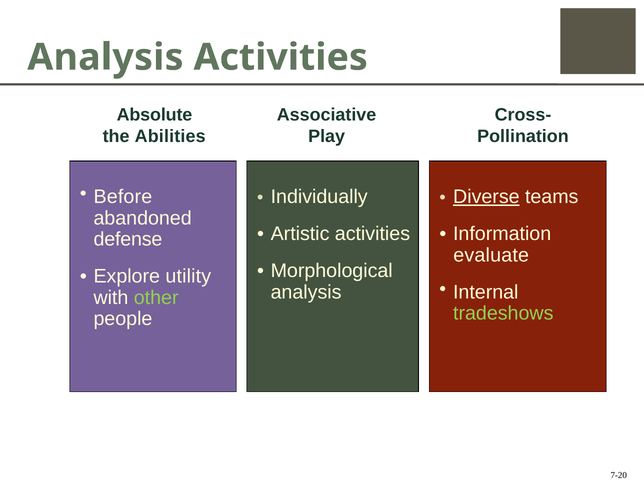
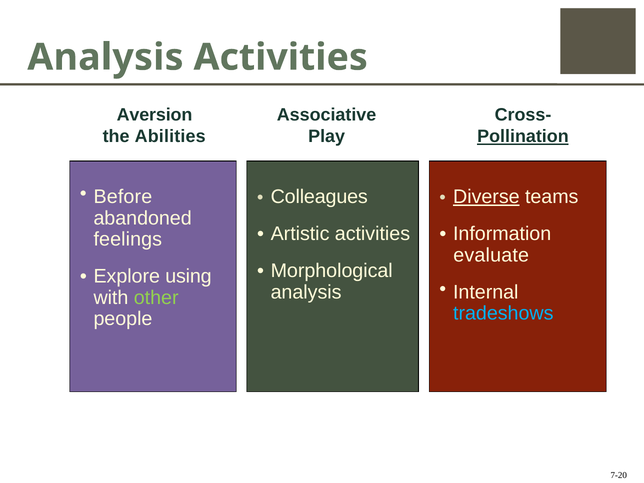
Absolute: Absolute -> Aversion
Pollination underline: none -> present
Individually: Individually -> Colleagues
defense: defense -> feelings
utility: utility -> using
tradeshows colour: light green -> light blue
